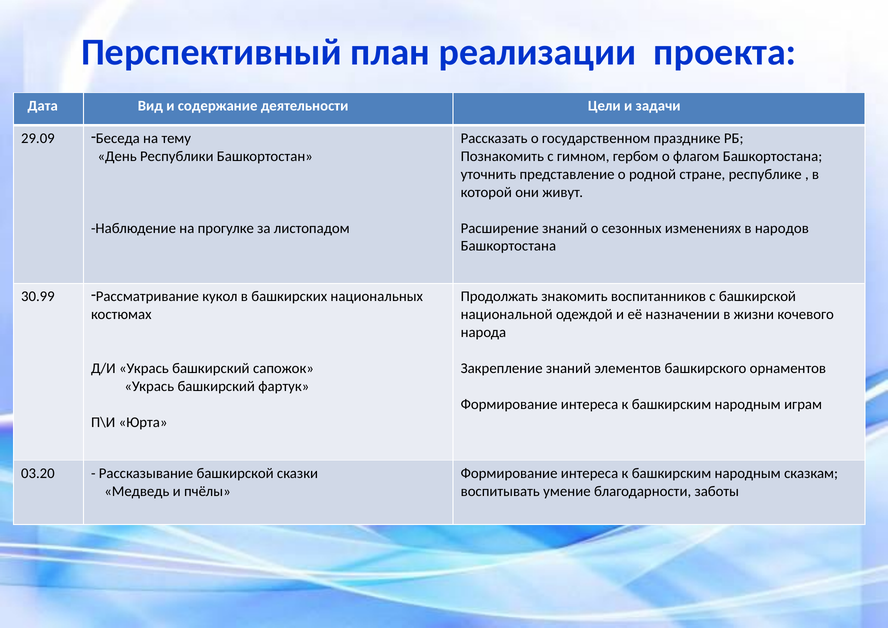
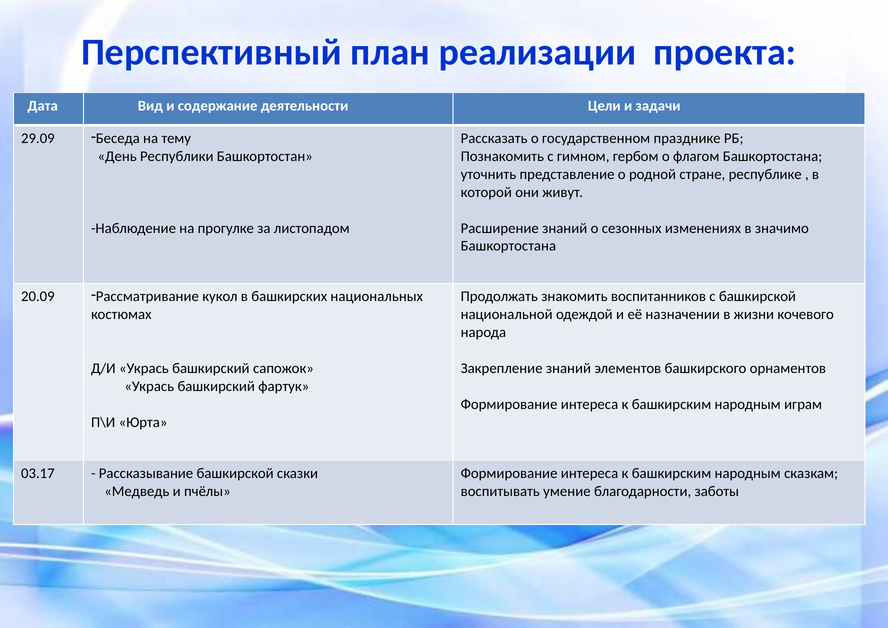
народов: народов -> значимо
30.99: 30.99 -> 20.09
03.20: 03.20 -> 03.17
